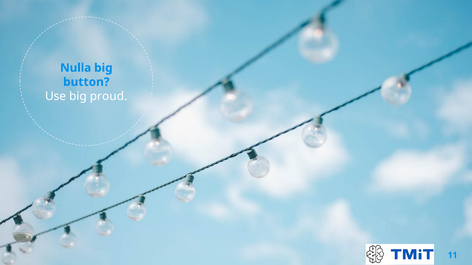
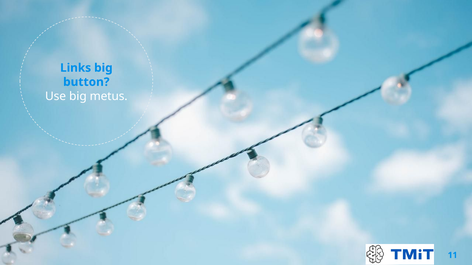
Nulla: Nulla -> Links
proud: proud -> metus
